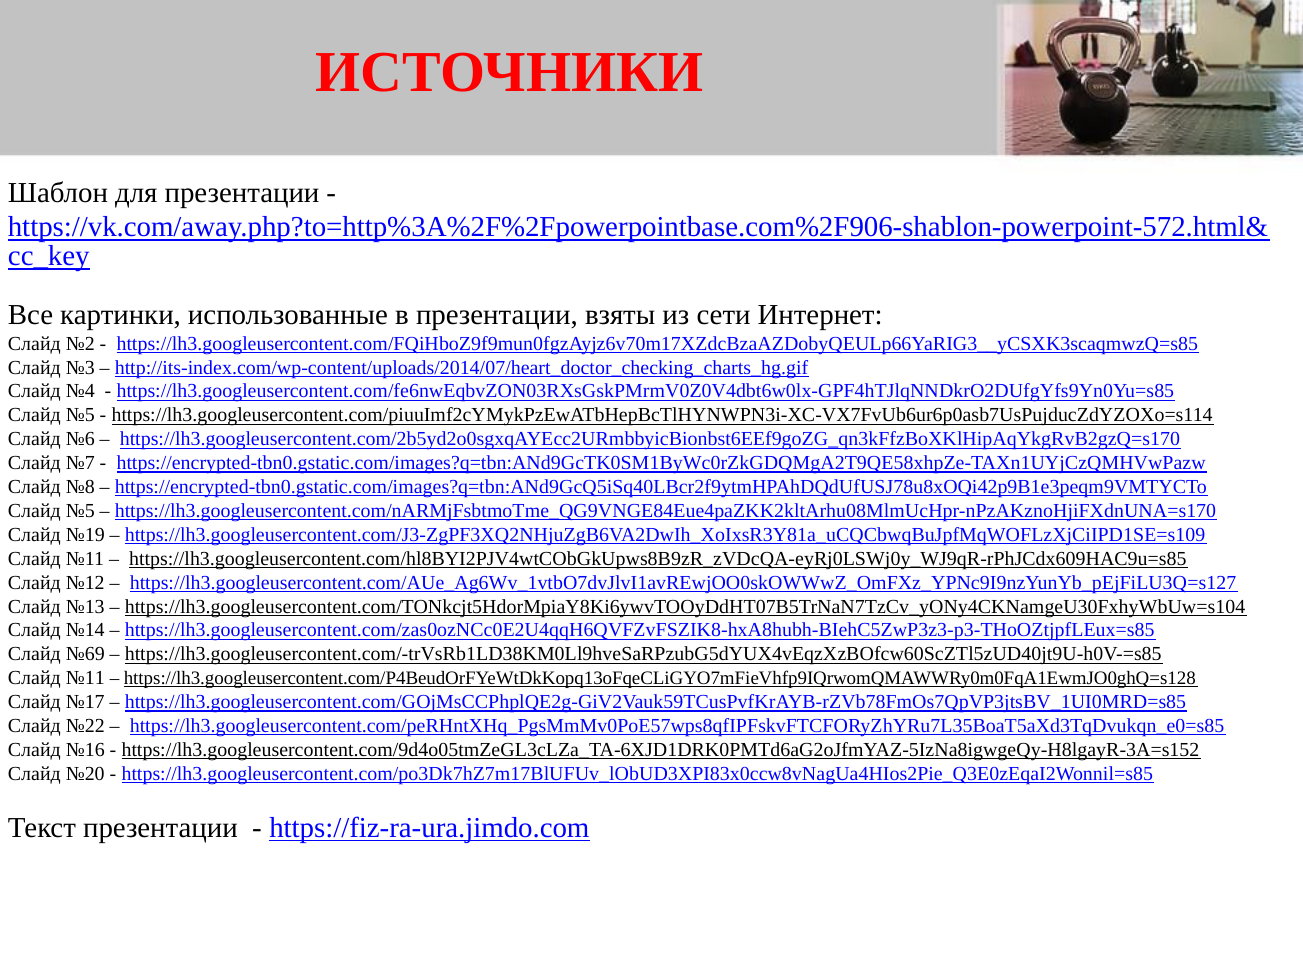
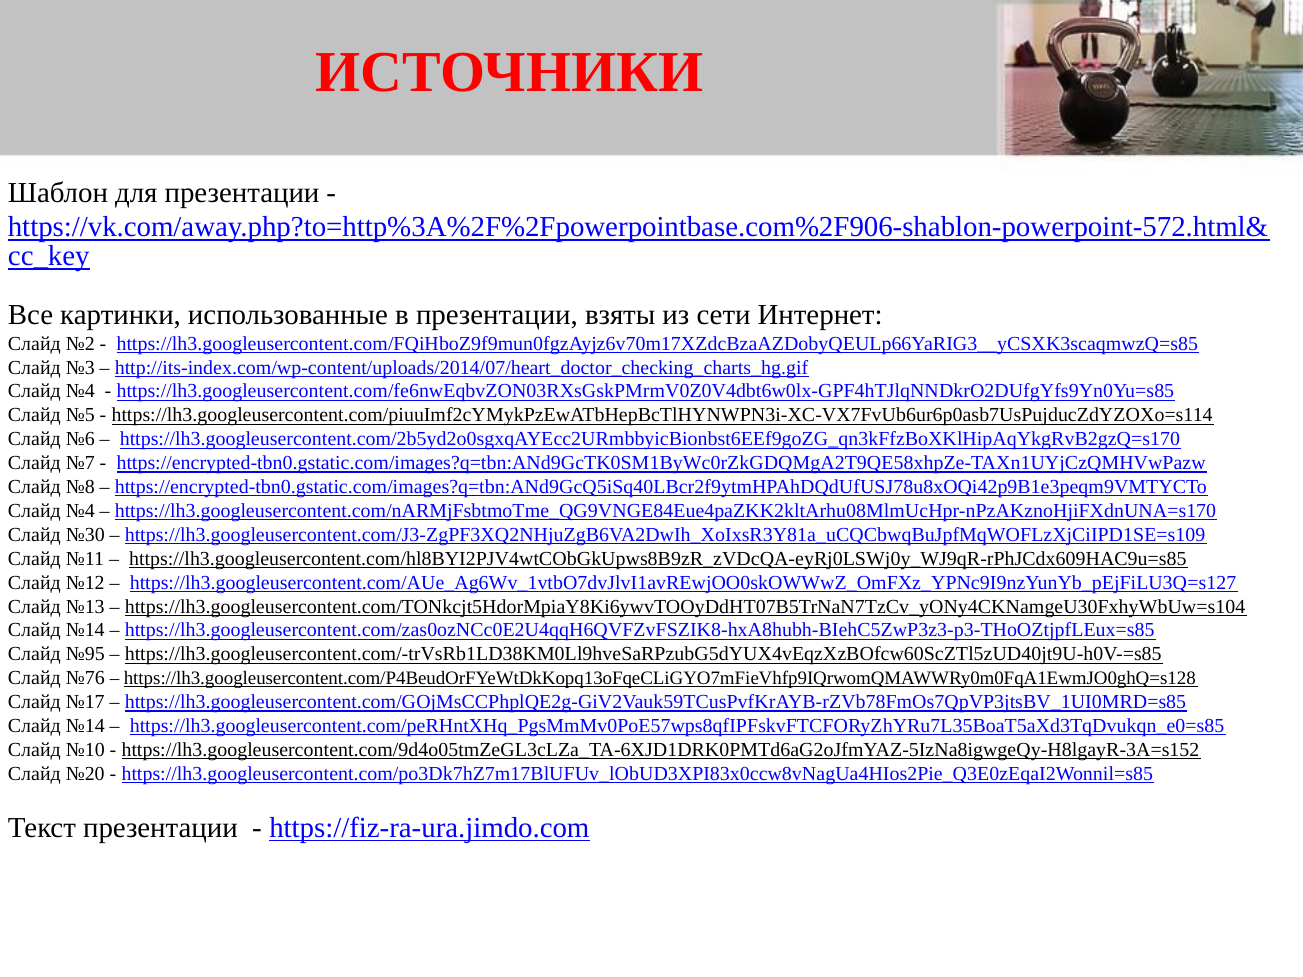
№5 at (80, 511): №5 -> №4
№19: №19 -> №30
№69: №69 -> №95
№11 at (85, 678): №11 -> №76
№22 at (85, 726): №22 -> №14
№16: №16 -> №10
